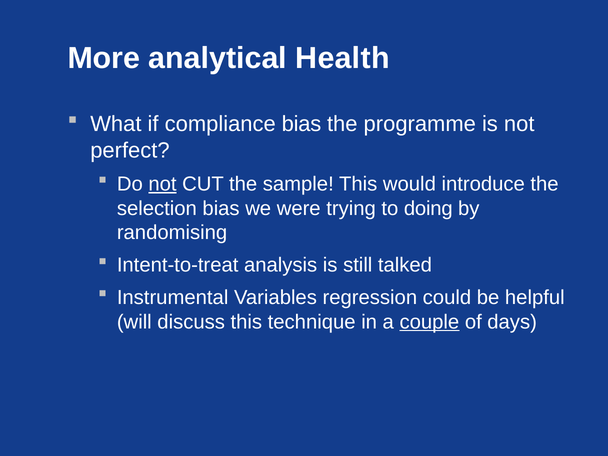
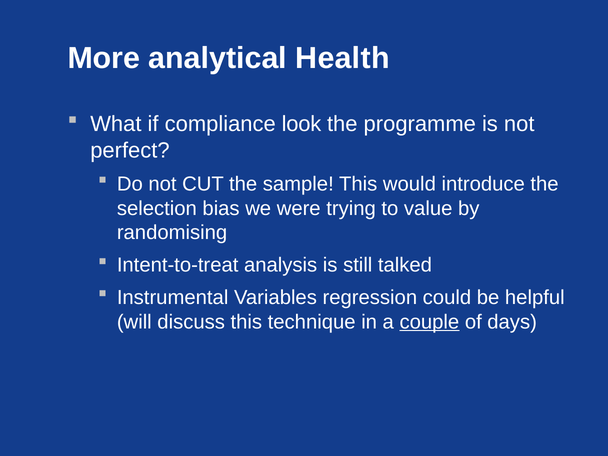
compliance bias: bias -> look
not at (162, 184) underline: present -> none
doing: doing -> value
